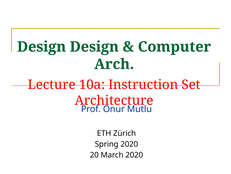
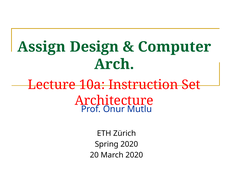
Design at (42, 47): Design -> Assign
